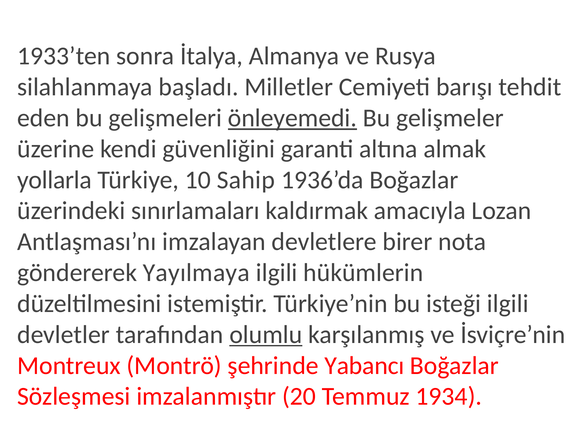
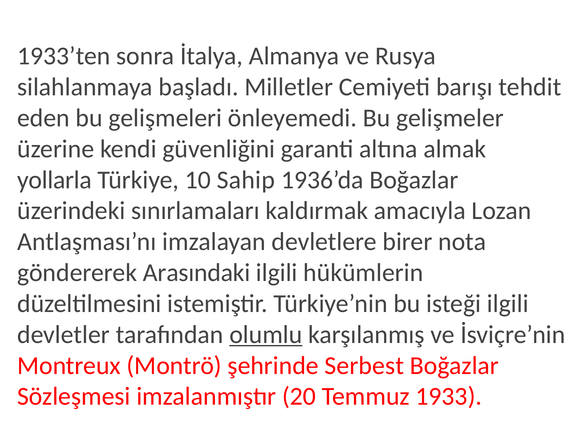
önleyemedi underline: present -> none
Yayılmaya: Yayılmaya -> Arasındaki
Yabancı: Yabancı -> Serbest
1934: 1934 -> 1933
